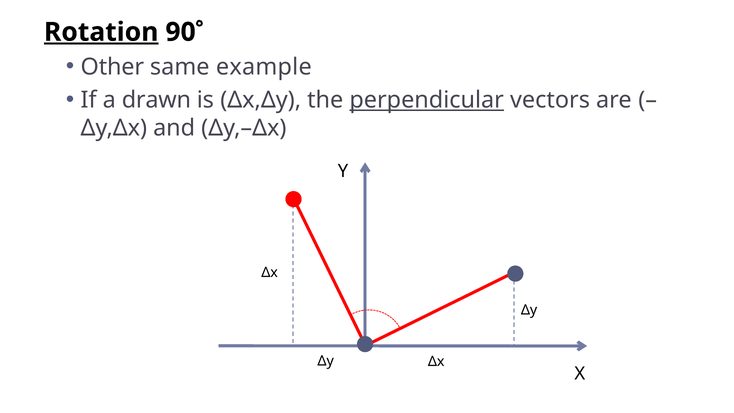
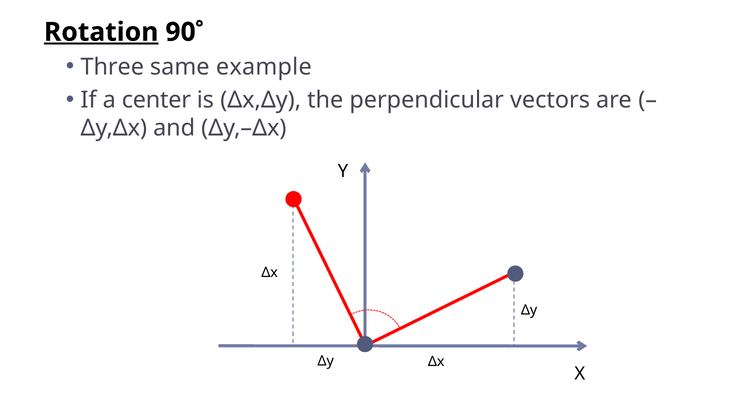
Other: Other -> Three
drawn: drawn -> center
perpendicular underline: present -> none
